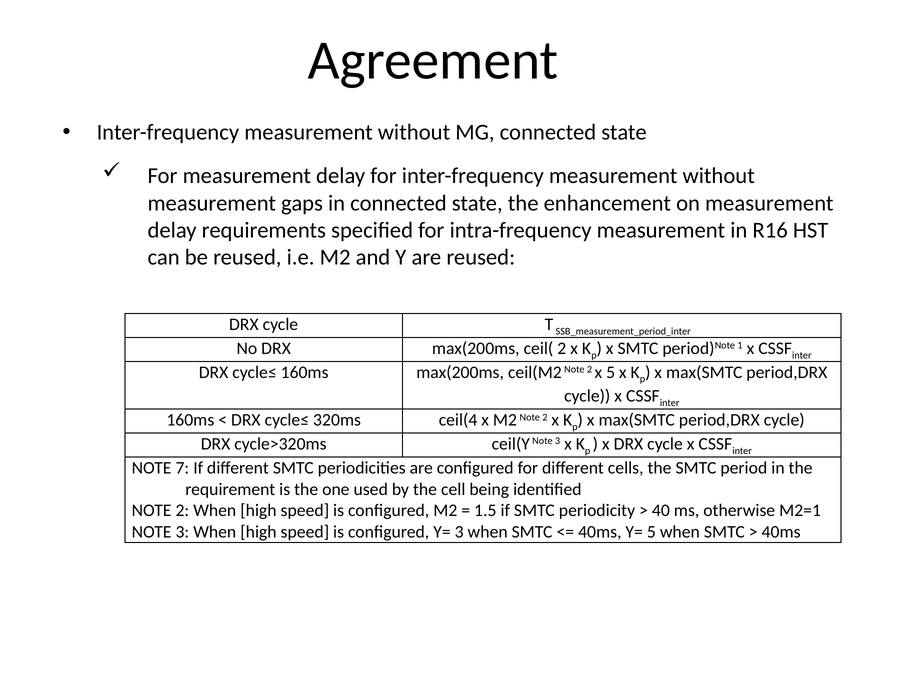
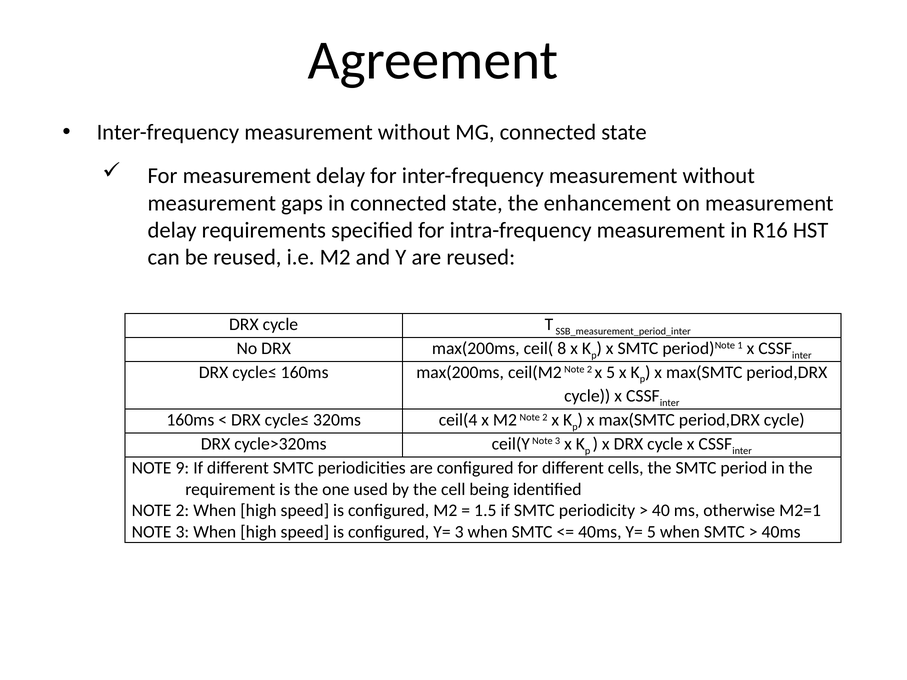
ceil( 2: 2 -> 8
7: 7 -> 9
